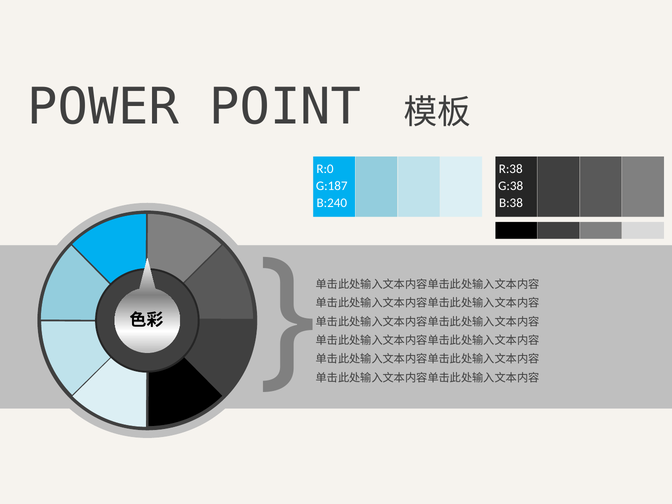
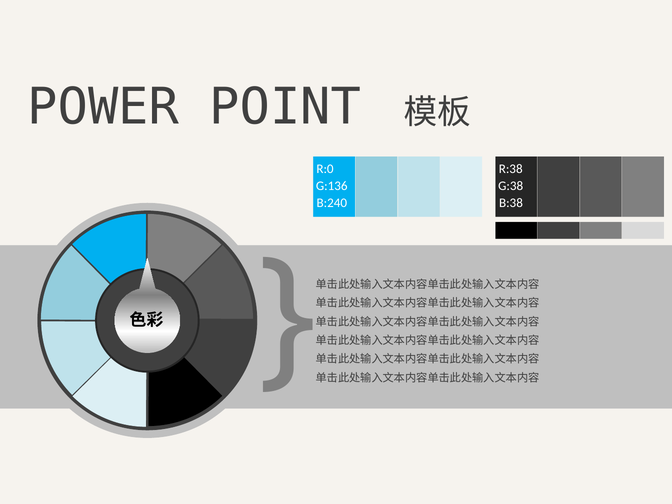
G:187: G:187 -> G:136
